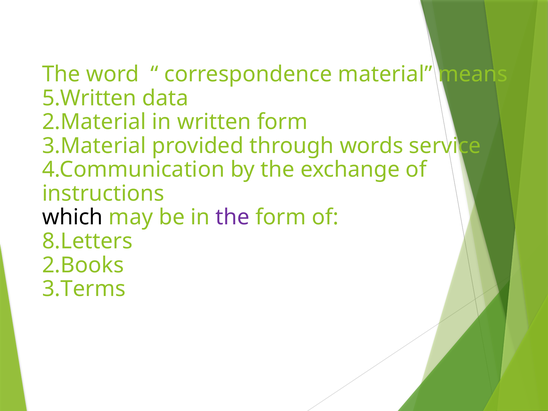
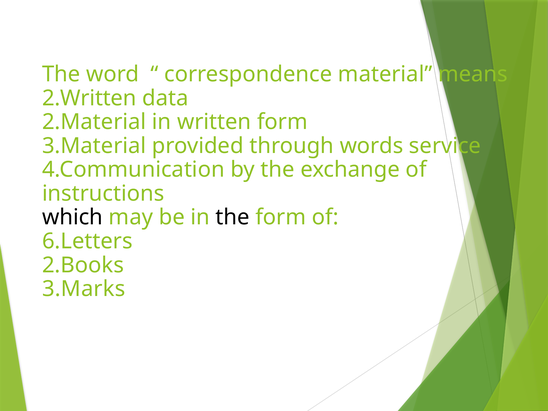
5.Written: 5.Written -> 2.Written
the at (233, 217) colour: purple -> black
8.Letters: 8.Letters -> 6.Letters
3.Terms: 3.Terms -> 3.Marks
